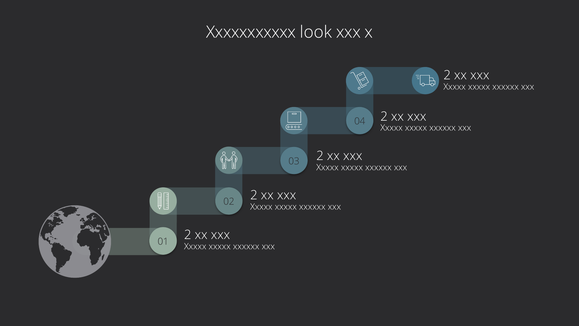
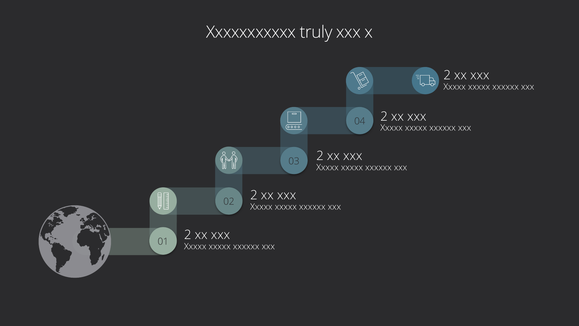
look: look -> truly
